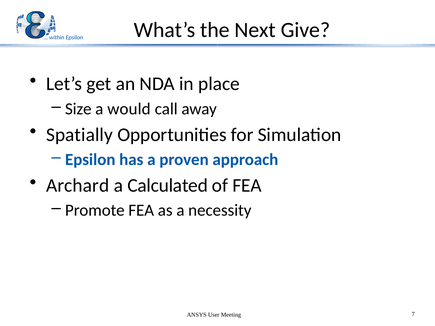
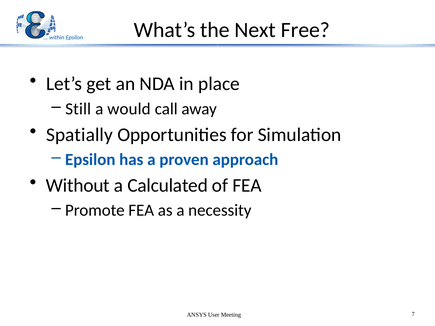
Give: Give -> Free
Size: Size -> Still
Archard: Archard -> Without
